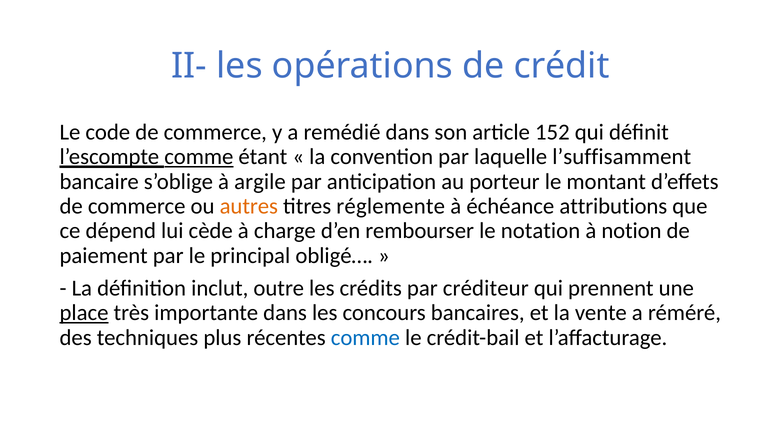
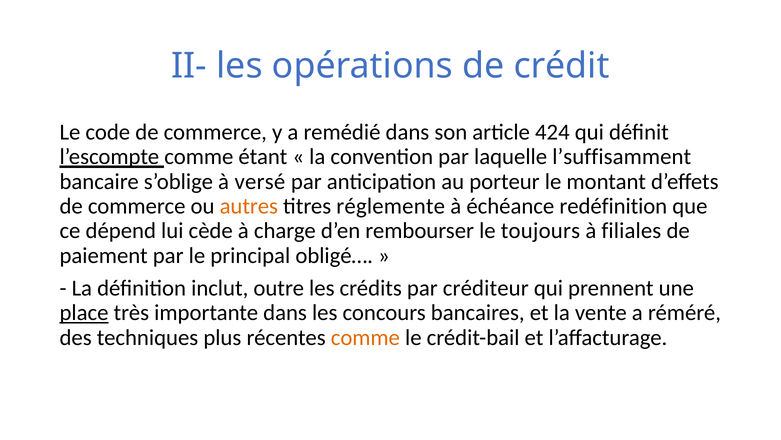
152: 152 -> 424
comme at (199, 157) underline: present -> none
argile: argile -> versé
attributions: attributions -> redéfinition
notation: notation -> toujours
notion: notion -> filiales
comme at (365, 337) colour: blue -> orange
